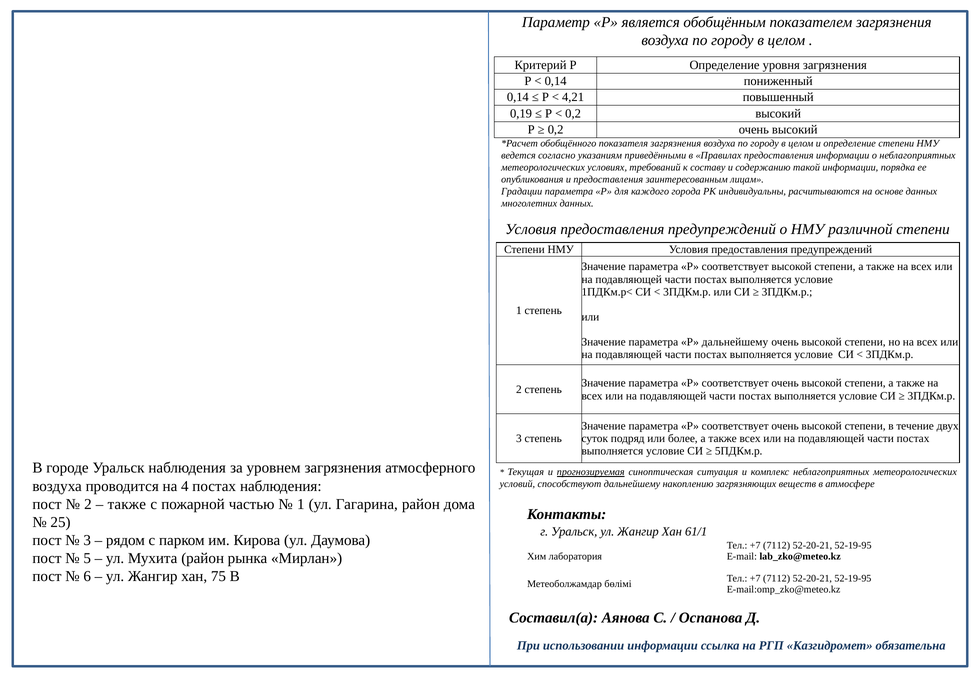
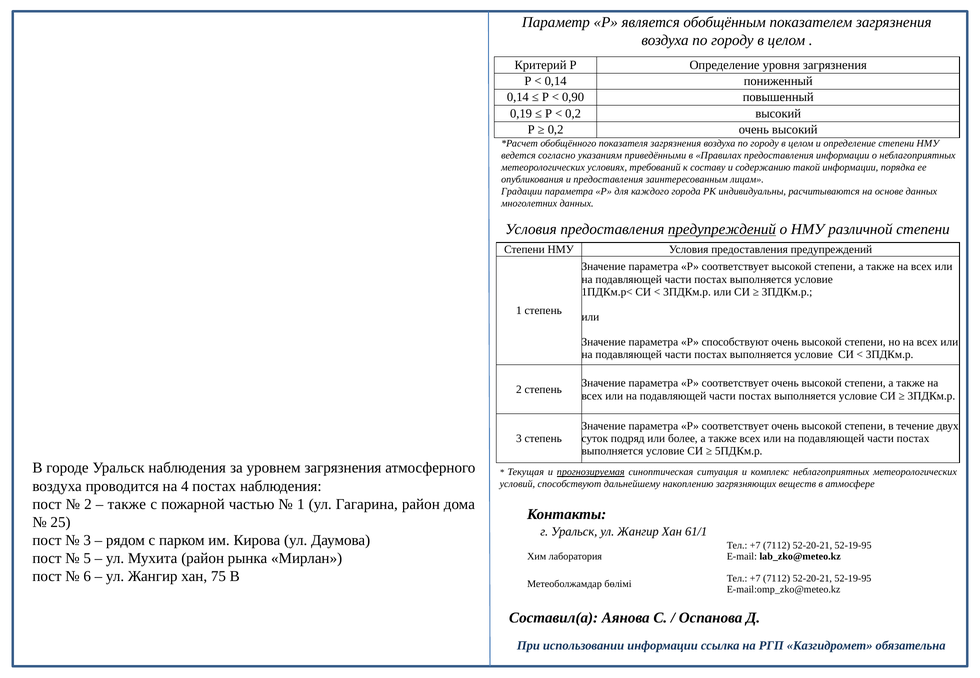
4,21: 4,21 -> 0,90
предупреждений at (722, 229) underline: none -> present
Р дальнейшему: дальнейшему -> способствуют
